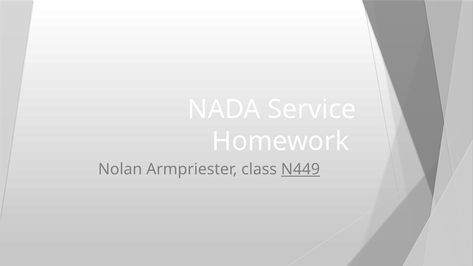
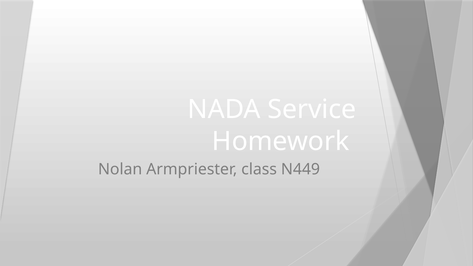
N449 underline: present -> none
